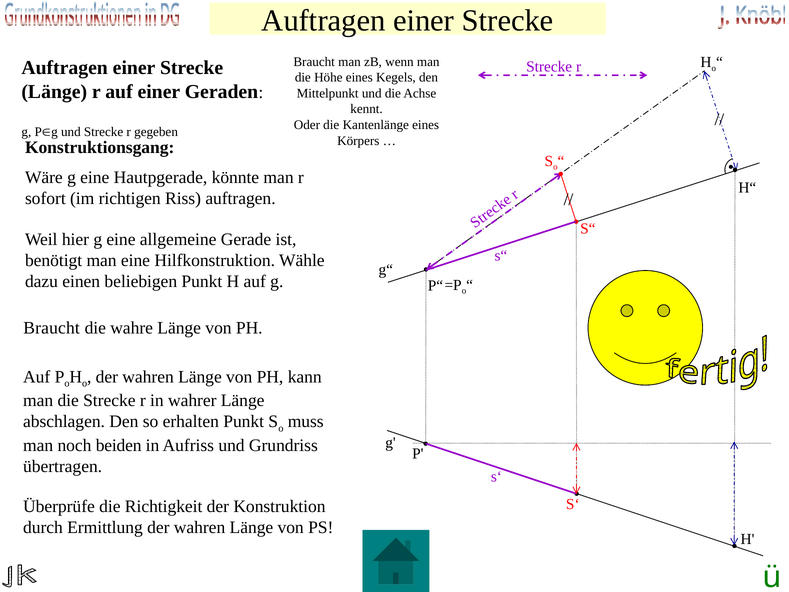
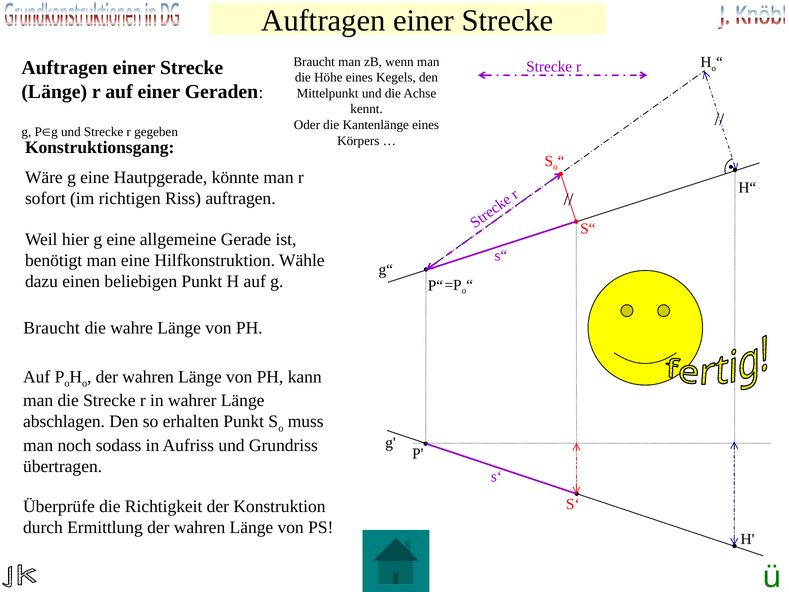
beiden: beiden -> sodass
